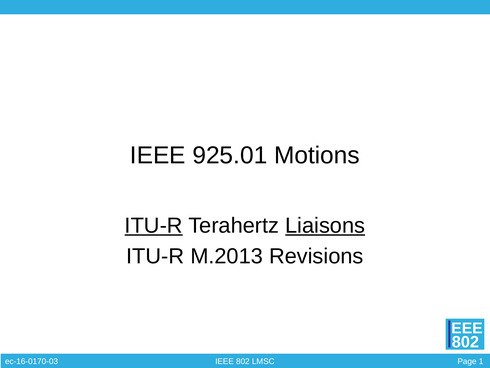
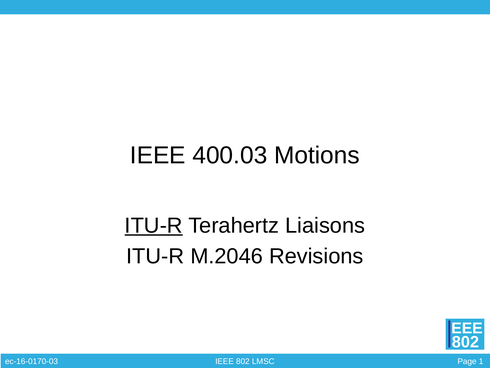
925.01: 925.01 -> 400.03
Liaisons underline: present -> none
M.2013: M.2013 -> M.2046
